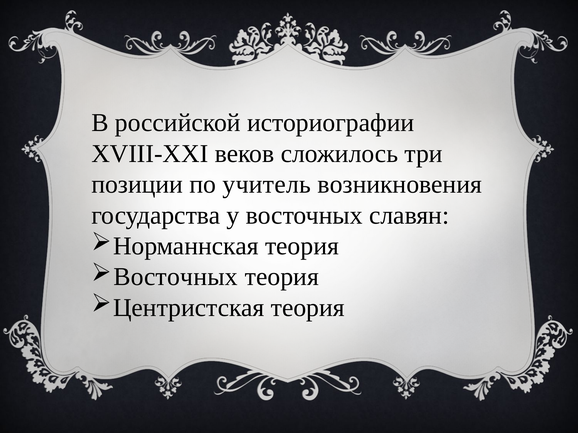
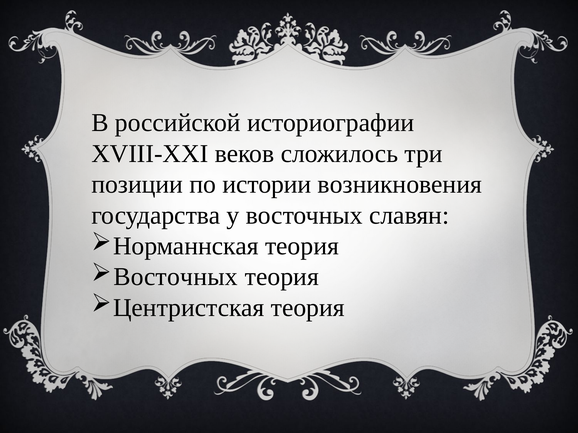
учитель: учитель -> истории
